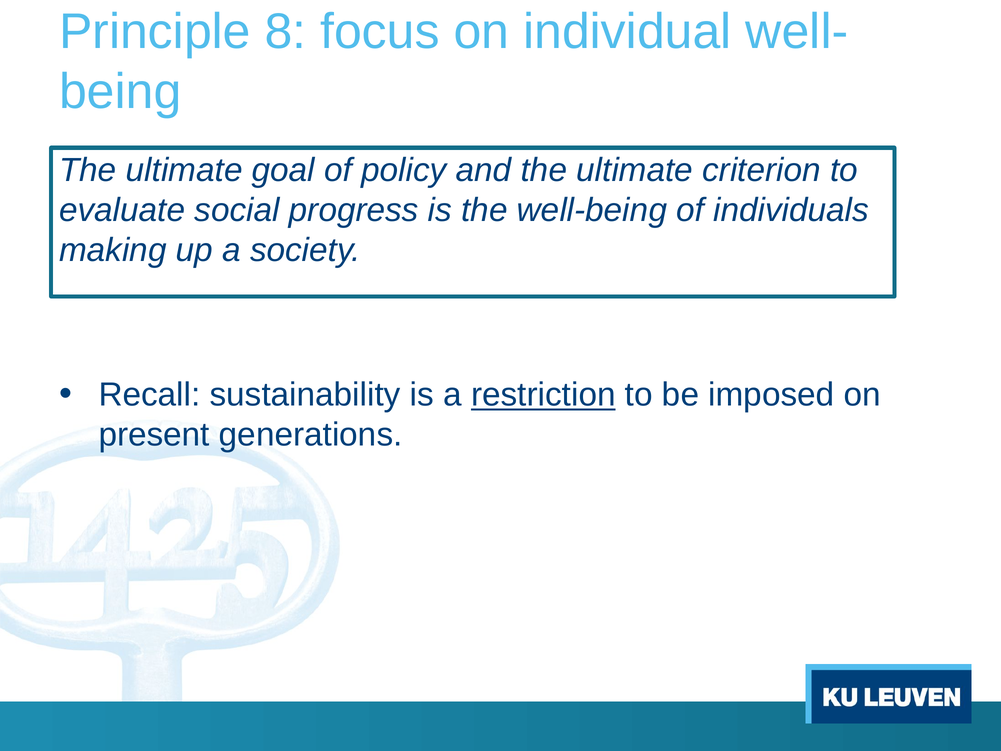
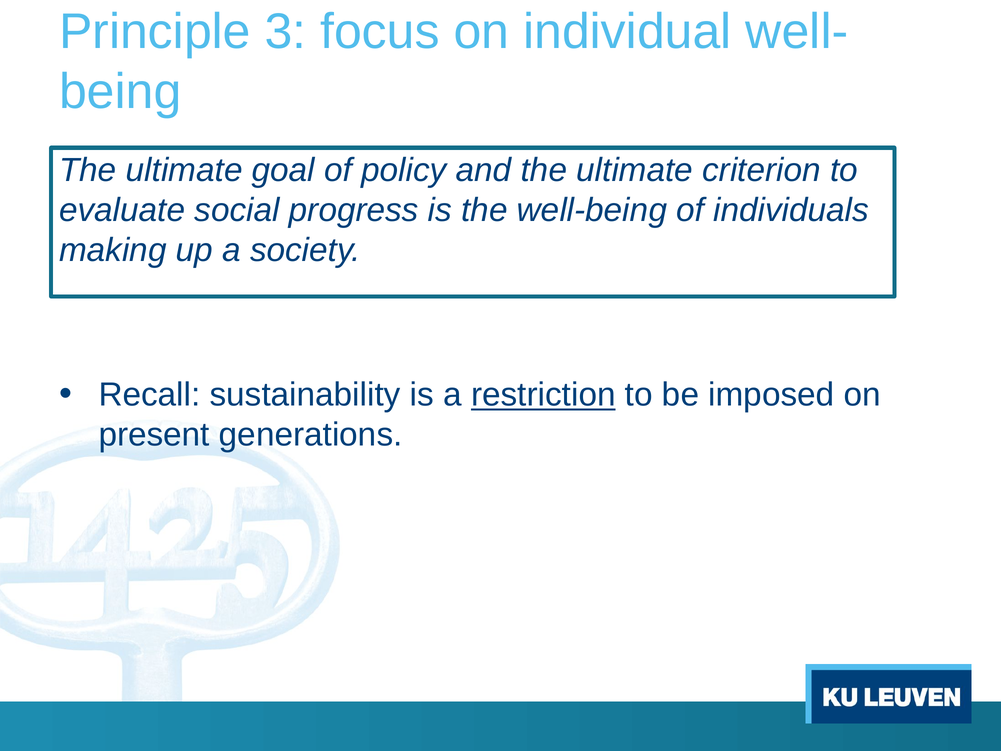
8: 8 -> 3
